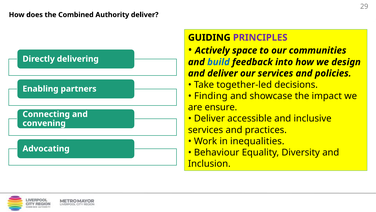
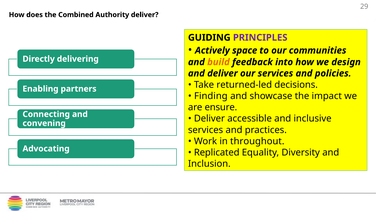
build colour: blue -> orange
together-led: together-led -> returned-led
inequalities: inequalities -> throughout
Behaviour: Behaviour -> Replicated
